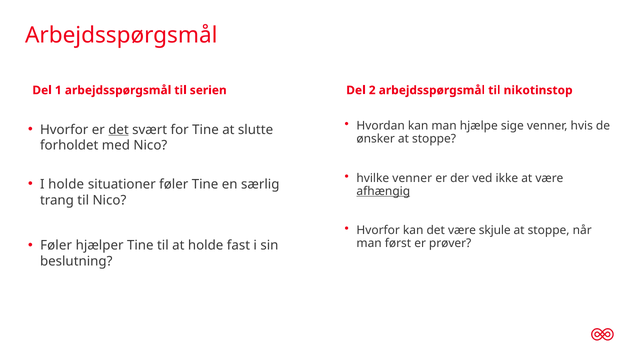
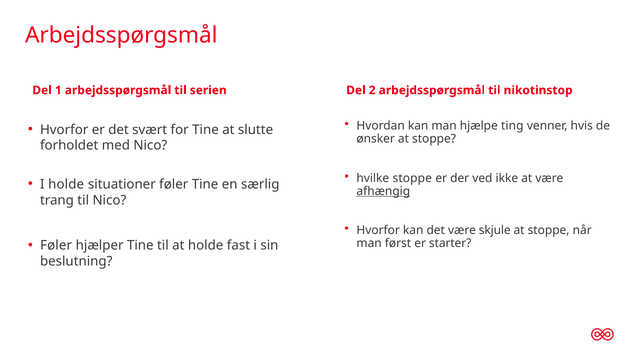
sige: sige -> ting
det at (118, 130) underline: present -> none
hvilke venner: venner -> stoppe
prøver: prøver -> starter
